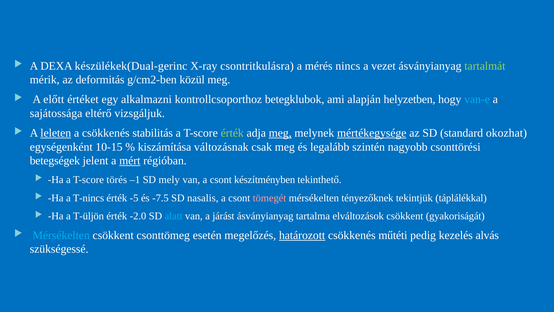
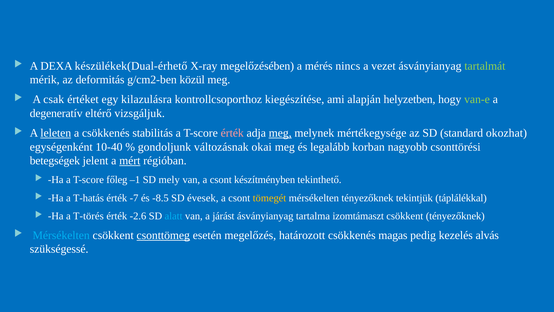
készülékek(Dual-gerinc: készülékek(Dual-gerinc -> készülékek(Dual-érhető
csontritkulásra: csontritkulásra -> megelőzésében
előtt: előtt -> csak
alkalmazni: alkalmazni -> kilazulásra
betegklubok: betegklubok -> kiegészítése
van-e colour: light blue -> light green
sajátossága: sajátossága -> degeneratív
érték at (232, 133) colour: light green -> pink
mértékegysége underline: present -> none
10-15: 10-15 -> 10-40
kiszámítása: kiszámítása -> gondoljunk
csak: csak -> okai
szintén: szintén -> korban
törés: törés -> főleg
T-nincs: T-nincs -> T-hatás
-5: -5 -> -7
-7.5: -7.5 -> -8.5
nasalis: nasalis -> évesek
tömegét colour: pink -> yellow
T-üljön: T-üljön -> T-törés
-2.0: -2.0 -> -2.6
elváltozások: elváltozások -> izomtámaszt
csökkent gyakoriságát: gyakoriságát -> tényezőknek
csonttömeg underline: none -> present
határozott underline: present -> none
műtéti: műtéti -> magas
